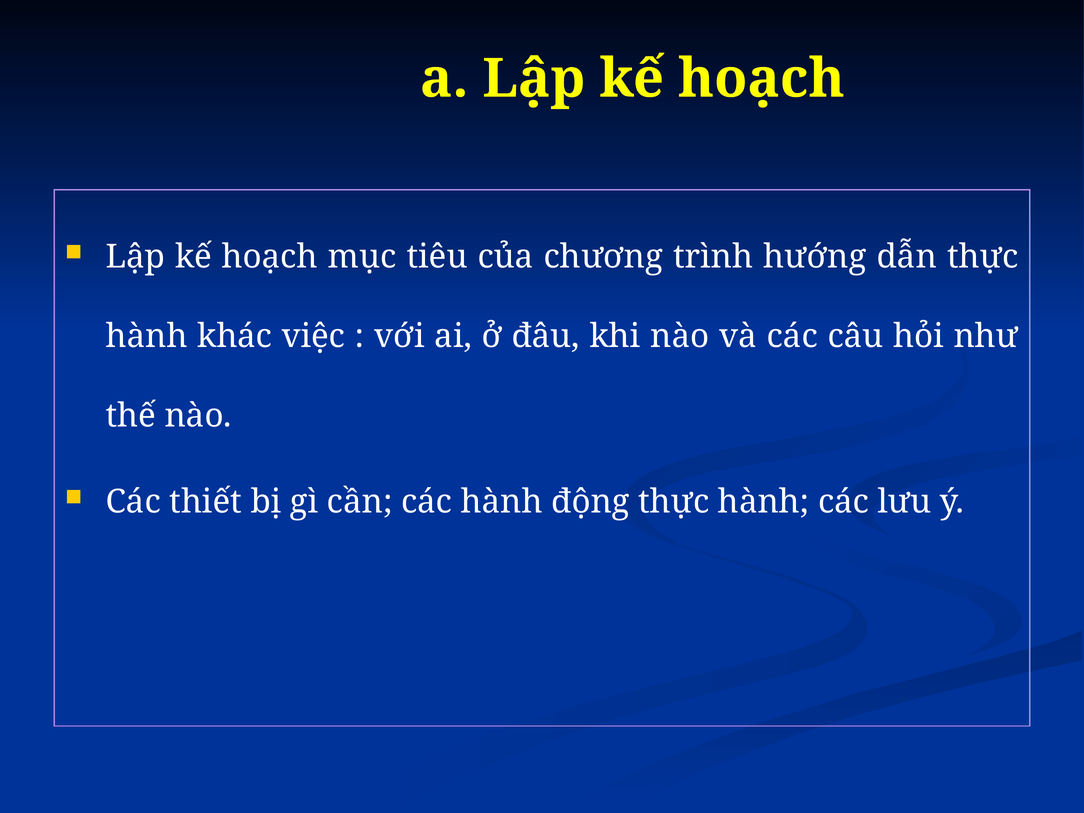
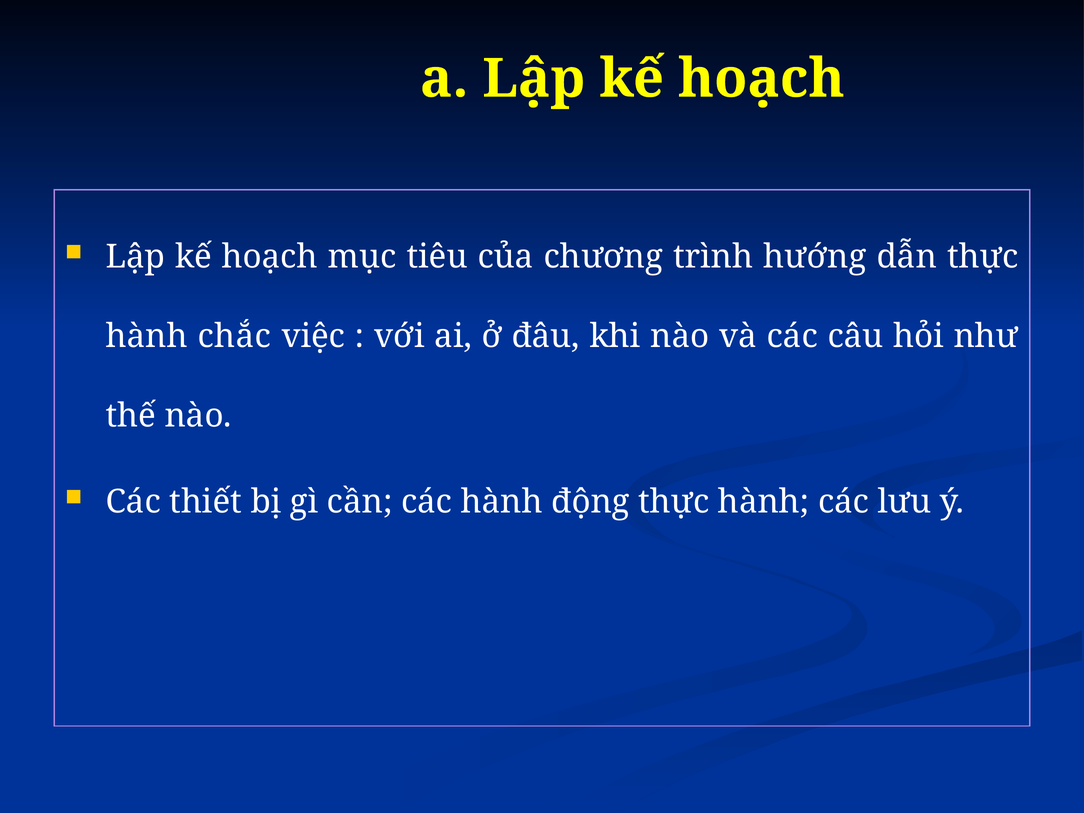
khác: khác -> chắc
